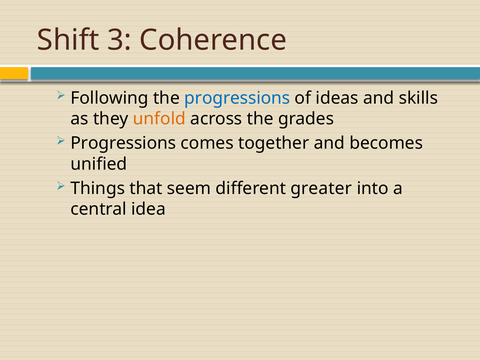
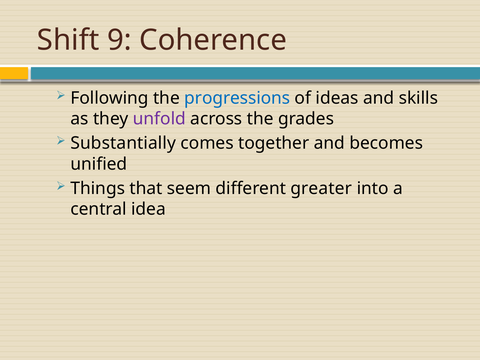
3: 3 -> 9
unfold colour: orange -> purple
Progressions at (123, 143): Progressions -> Substantially
